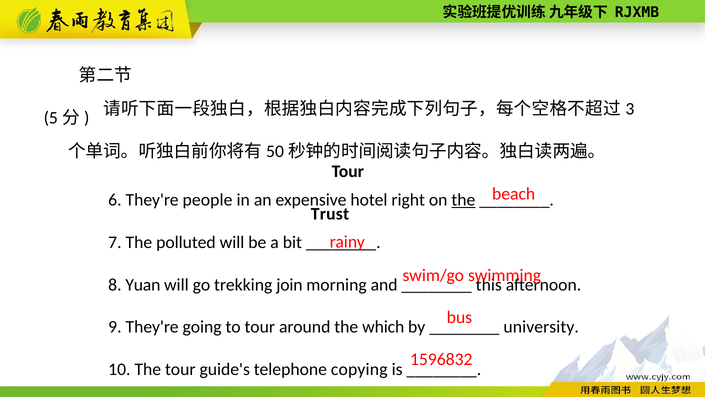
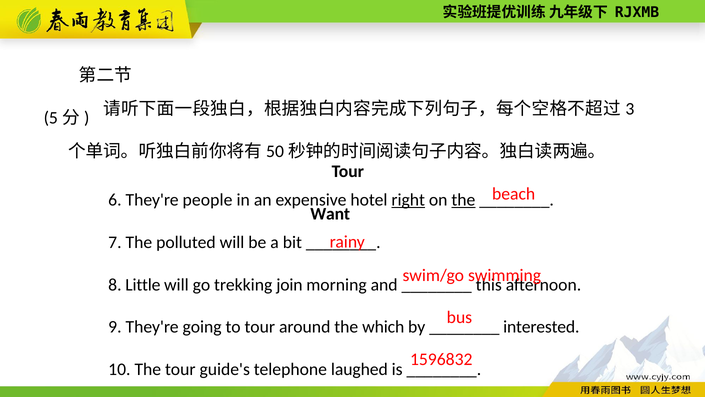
right underline: none -> present
Trust: Trust -> Want
Yuan: Yuan -> Little
university: university -> interested
copying: copying -> laughed
